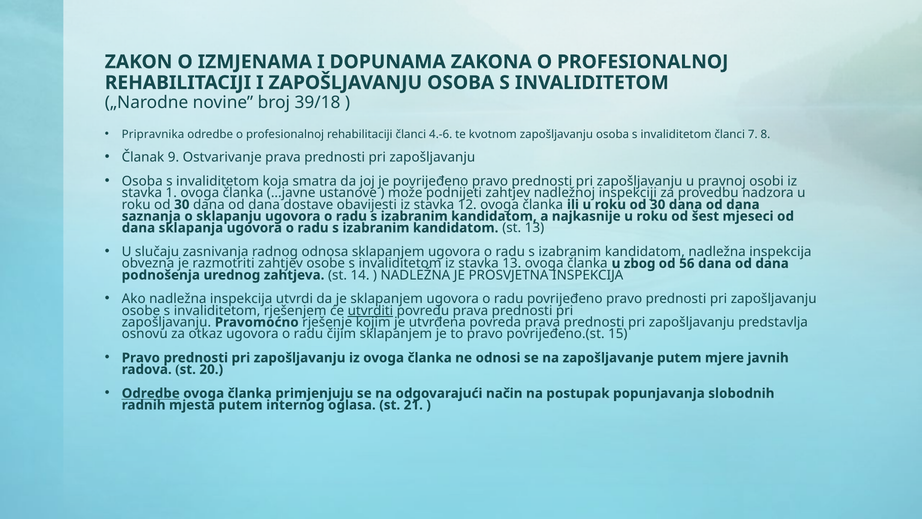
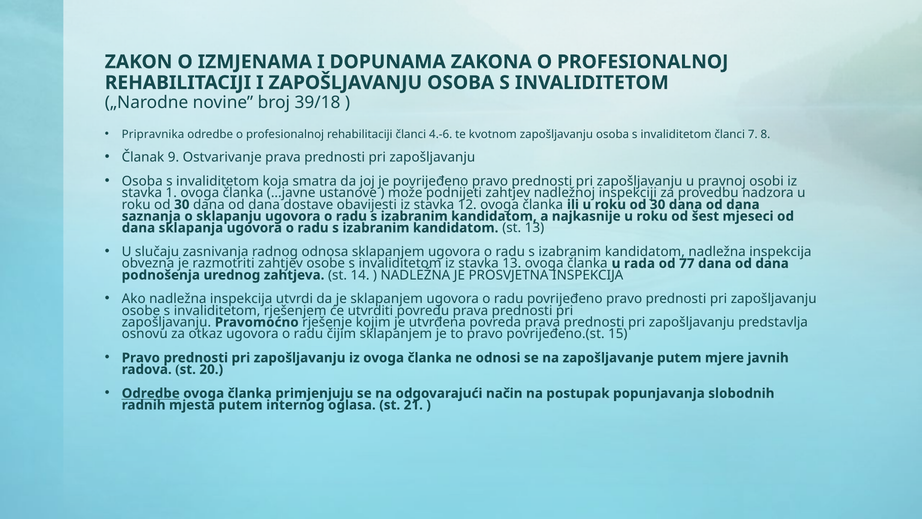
zbog: zbog -> rada
56: 56 -> 77
utvrditi underline: present -> none
